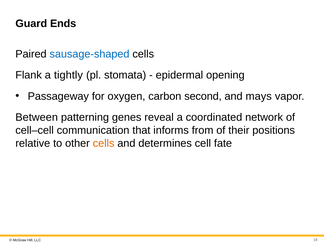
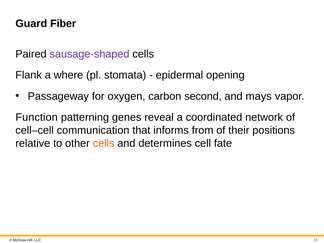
Ends: Ends -> Fiber
sausage-shaped colour: blue -> purple
tightly: tightly -> where
Between: Between -> Function
